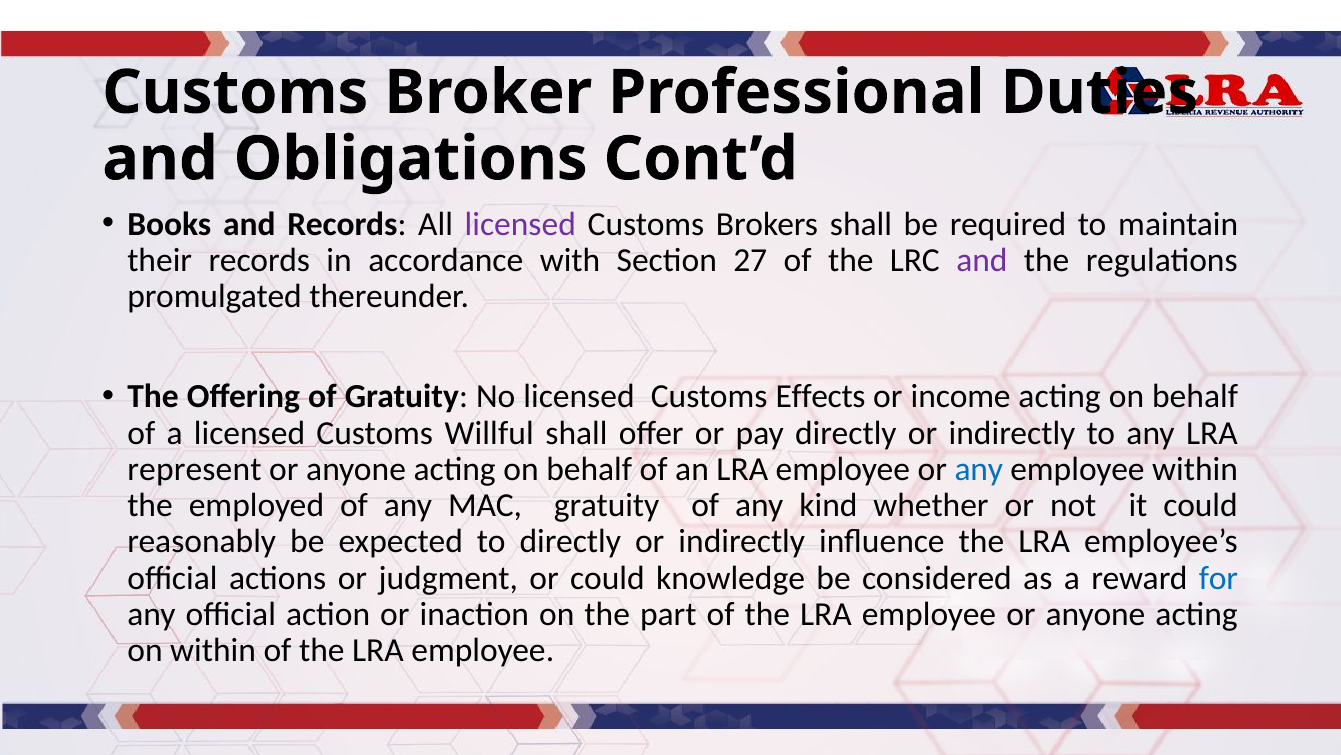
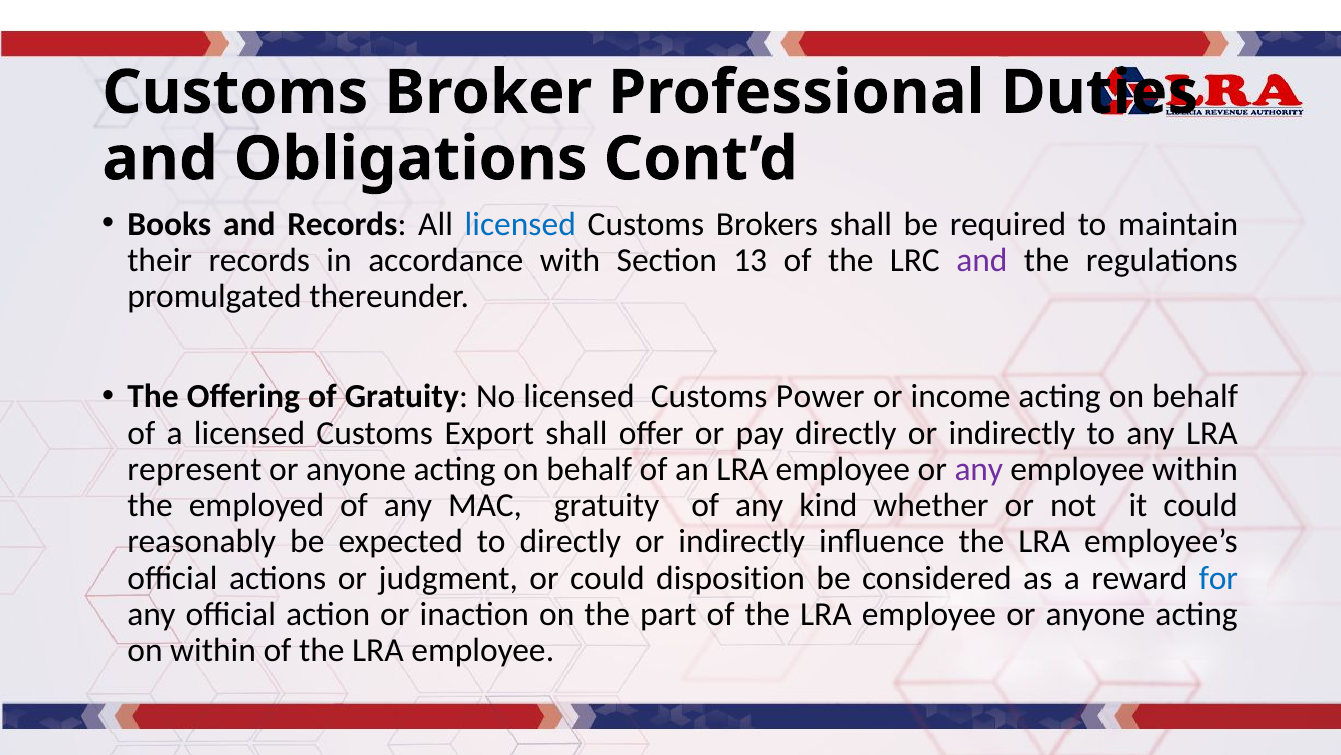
licensed at (520, 224) colour: purple -> blue
27: 27 -> 13
Effects: Effects -> Power
Willful: Willful -> Export
any at (979, 469) colour: blue -> purple
knowledge: knowledge -> disposition
